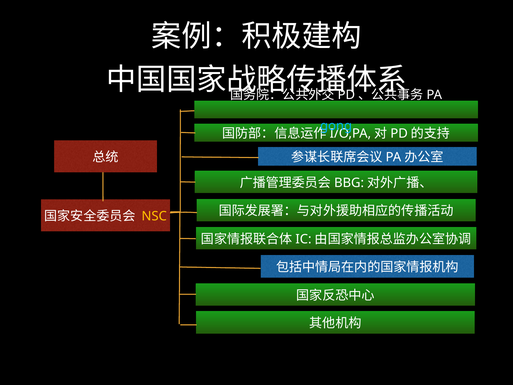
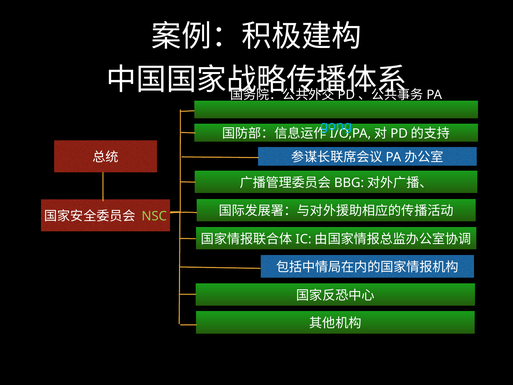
NSC colour: yellow -> light green
